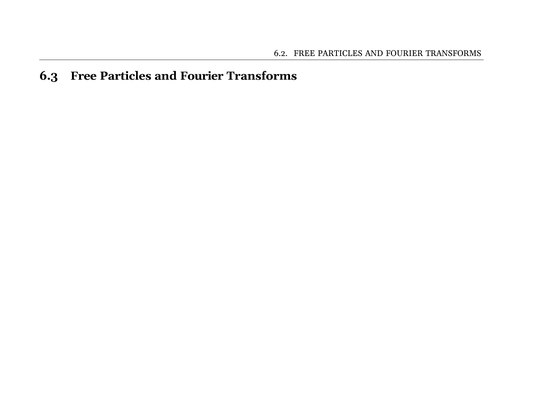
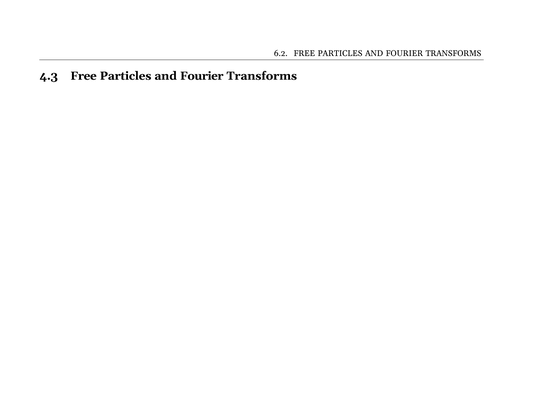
6.3: 6.3 -> 4.3
